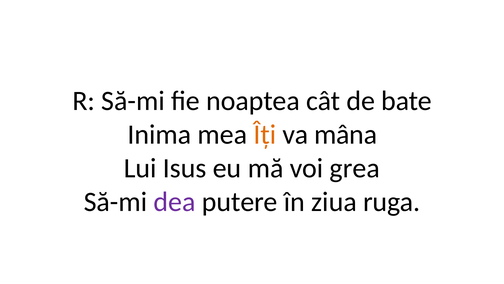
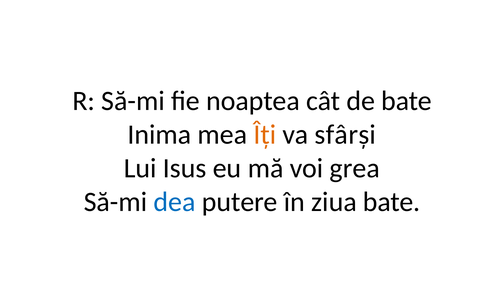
mâna: mâna -> sfârși
dea colour: purple -> blue
ziua ruga: ruga -> bate
